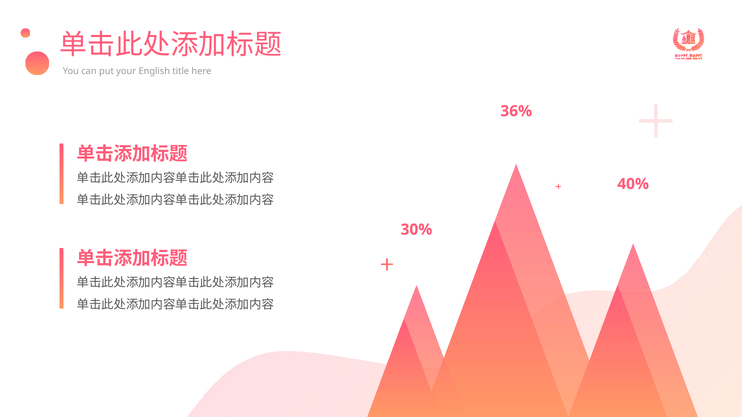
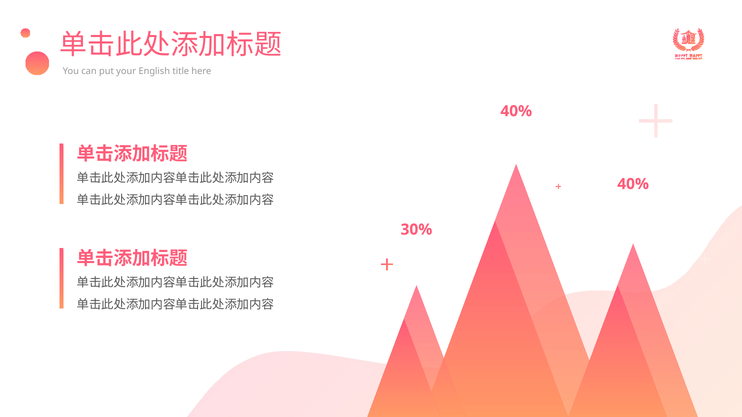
36% at (516, 111): 36% -> 40%
